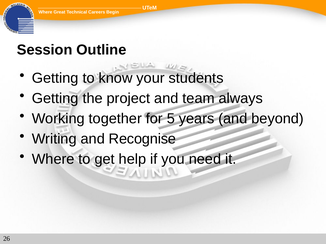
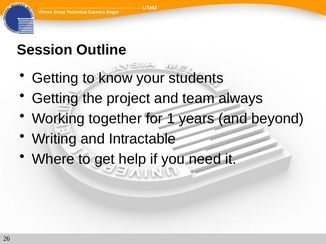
5: 5 -> 1
Recognise: Recognise -> Intractable
